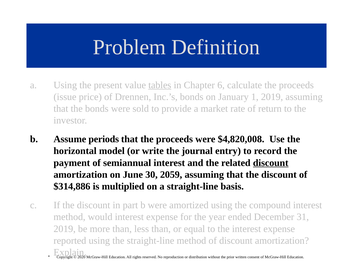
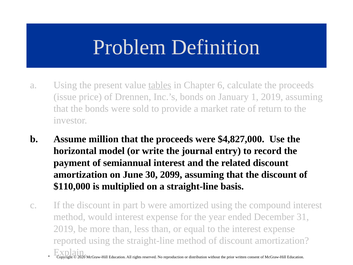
periods: periods -> million
$4,820,008: $4,820,008 -> $4,827,000
discount at (271, 163) underline: present -> none
2059: 2059 -> 2099
$314,886: $314,886 -> $110,000
